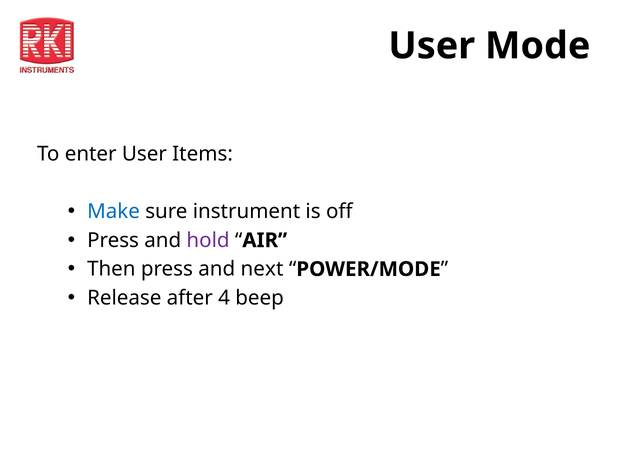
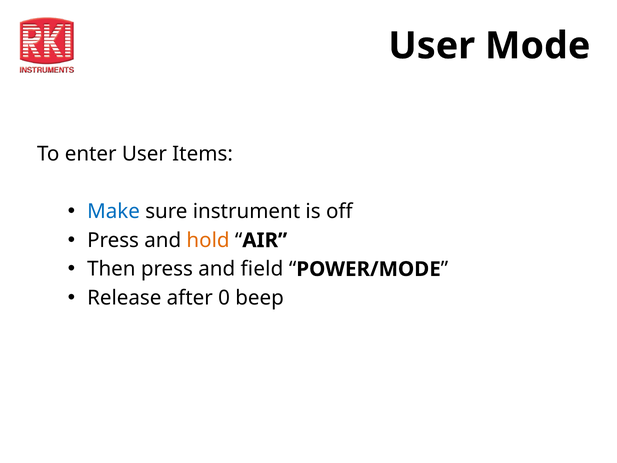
hold colour: purple -> orange
next: next -> field
4: 4 -> 0
